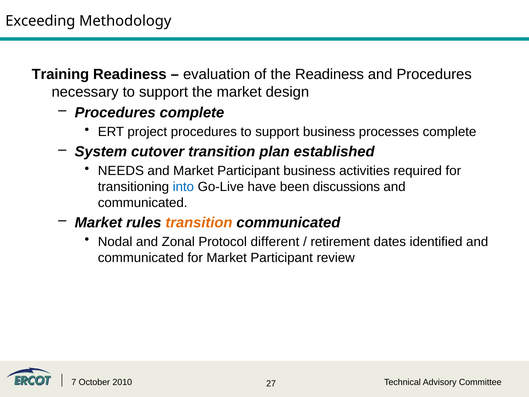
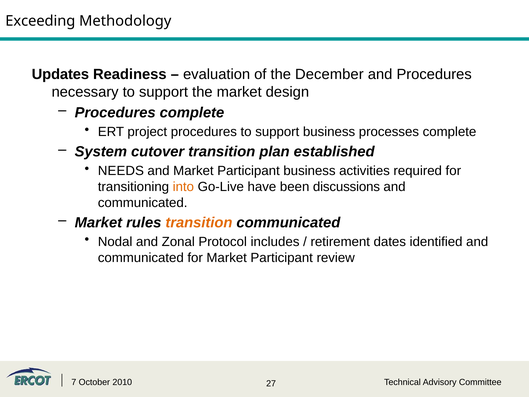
Training: Training -> Updates
the Readiness: Readiness -> December
into colour: blue -> orange
different: different -> includes
